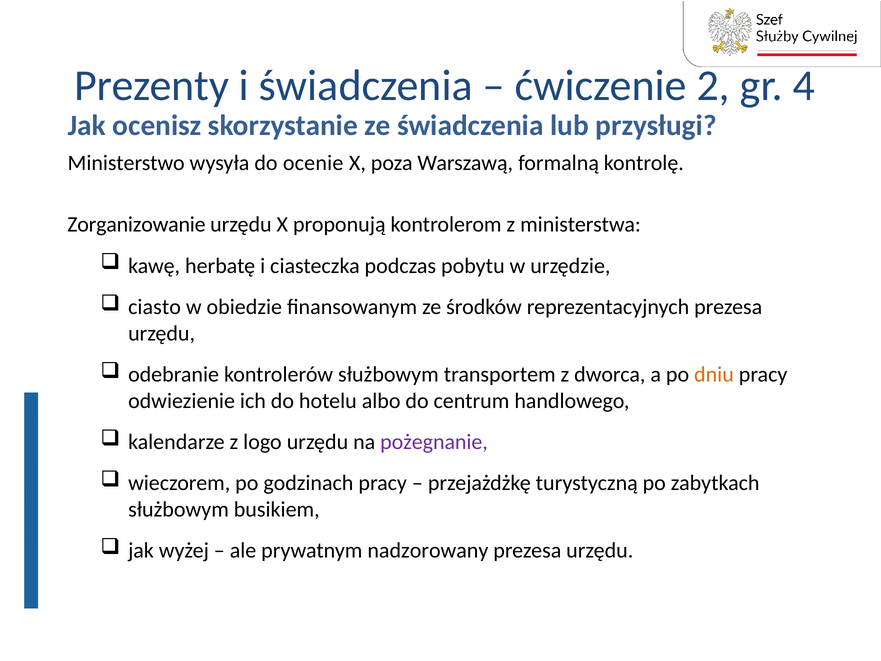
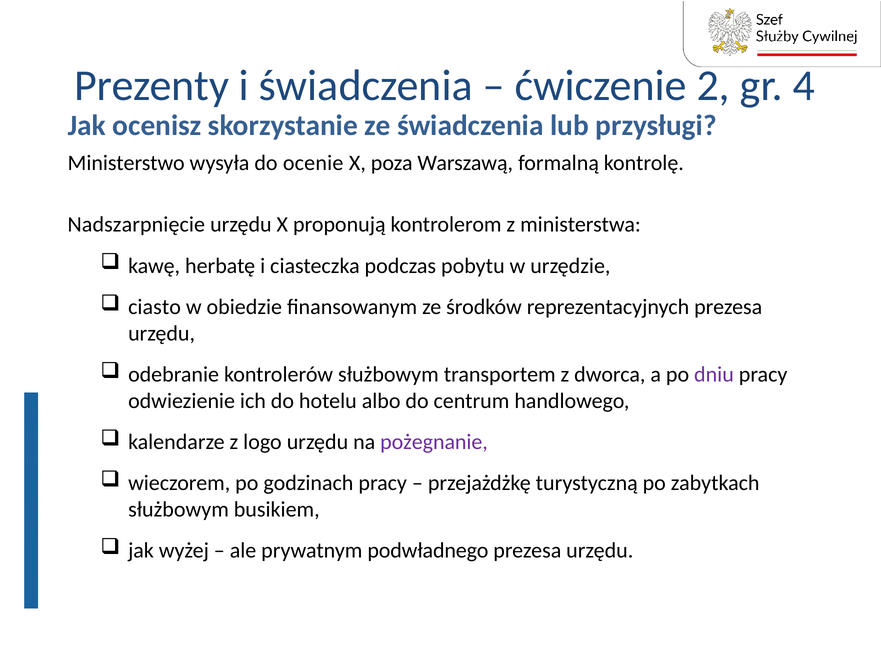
Zorganizowanie: Zorganizowanie -> Nadszarpnięcie
dniu colour: orange -> purple
nadzorowany: nadzorowany -> podwładnego
